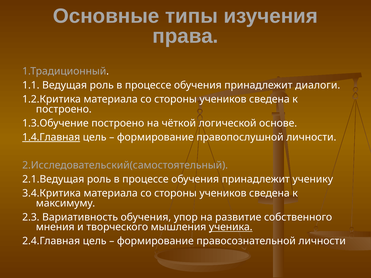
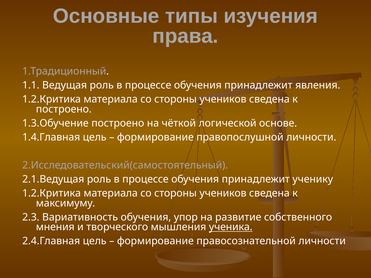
диалоги: диалоги -> явления
1.4.Главная underline: present -> none
3.4.Критика at (52, 193): 3.4.Критика -> 1.2.Критика
